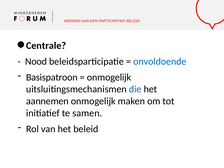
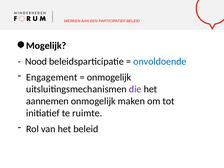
Centrale: Centrale -> Mogelijk
Basispatroon: Basispatroon -> Engagement
die colour: blue -> purple
samen: samen -> ruimte
